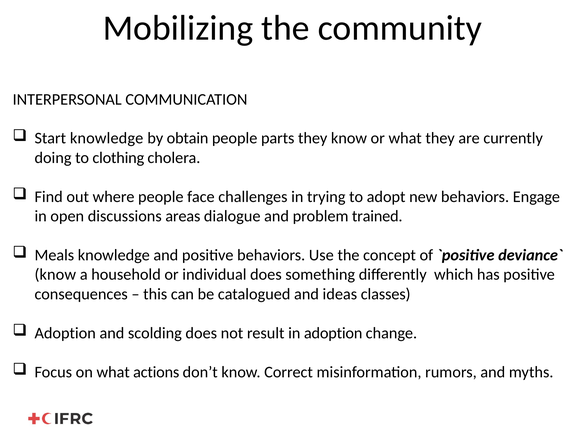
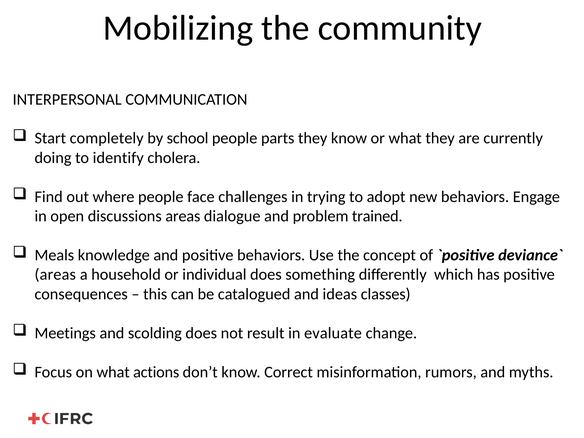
Start knowledge: knowledge -> completely
obtain: obtain -> school
clothing: clothing -> identify
know at (55, 275): know -> areas
Adoption at (65, 333): Adoption -> Meetings
in adoption: adoption -> evaluate
